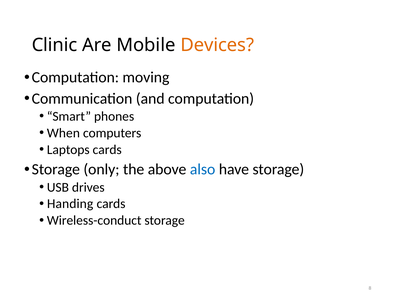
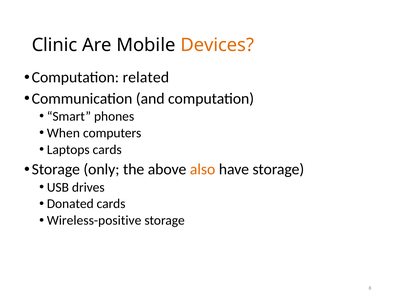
moving: moving -> related
also colour: blue -> orange
Handing: Handing -> Donated
Wireless-conduct: Wireless-conduct -> Wireless-positive
